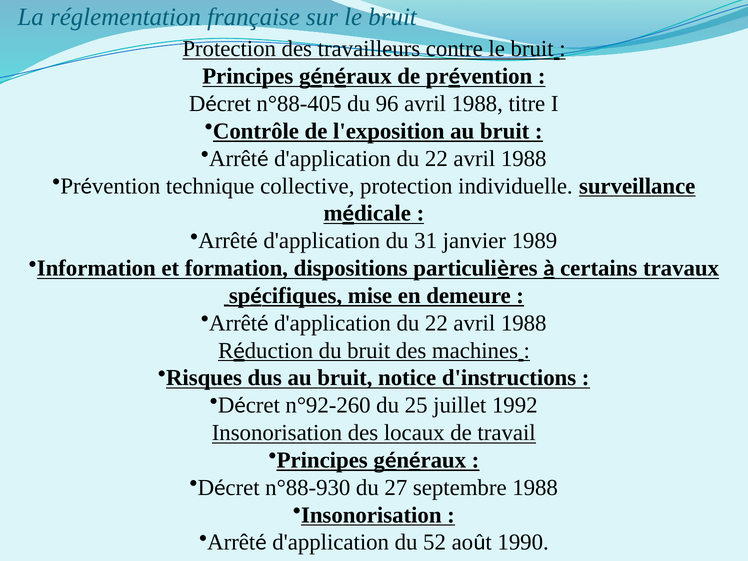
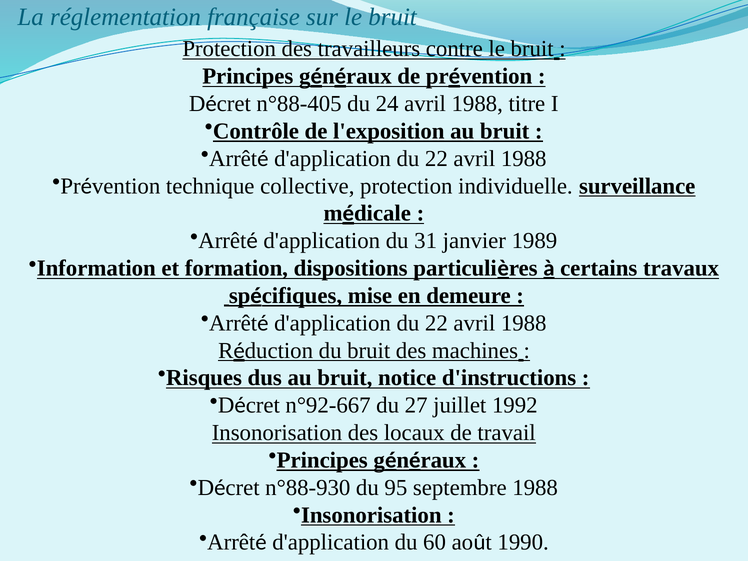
96: 96 -> 24
n°92-260: n°92-260 -> n°92-667
25: 25 -> 27
27: 27 -> 95
52: 52 -> 60
